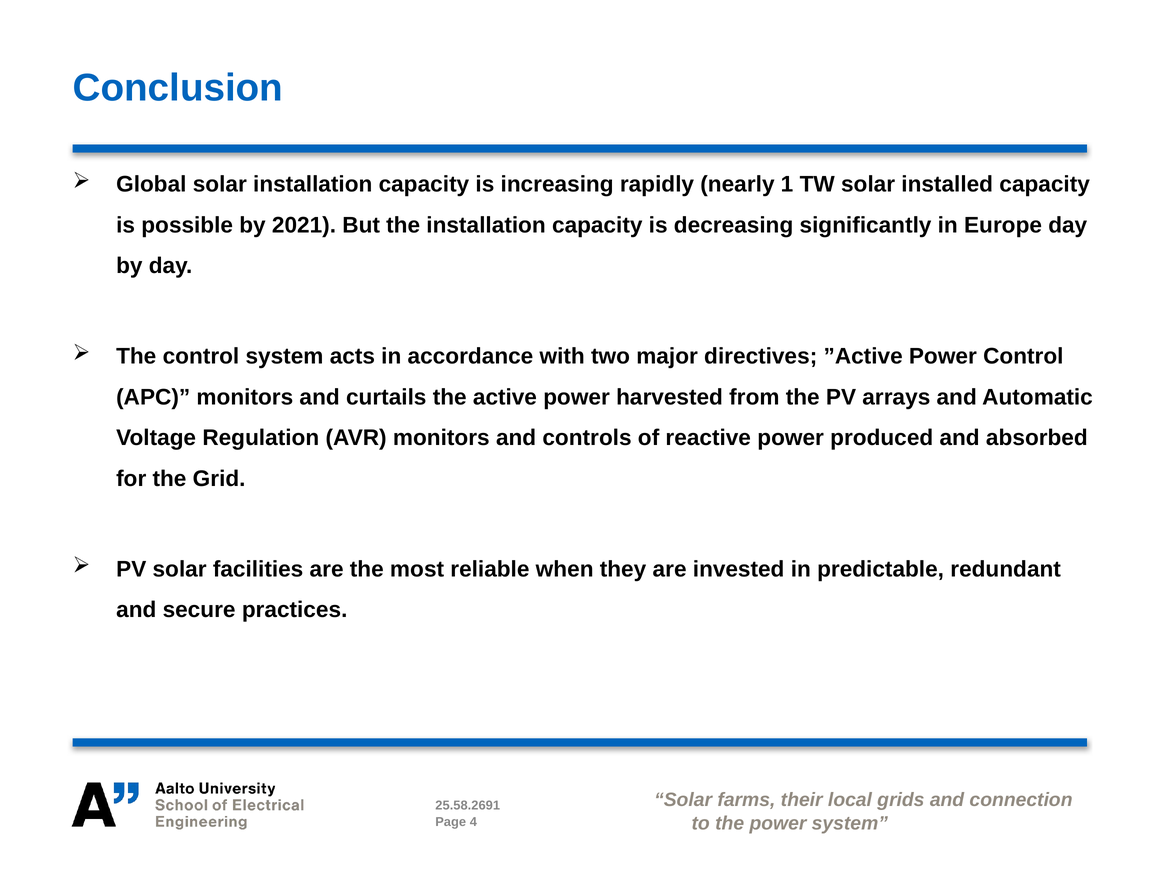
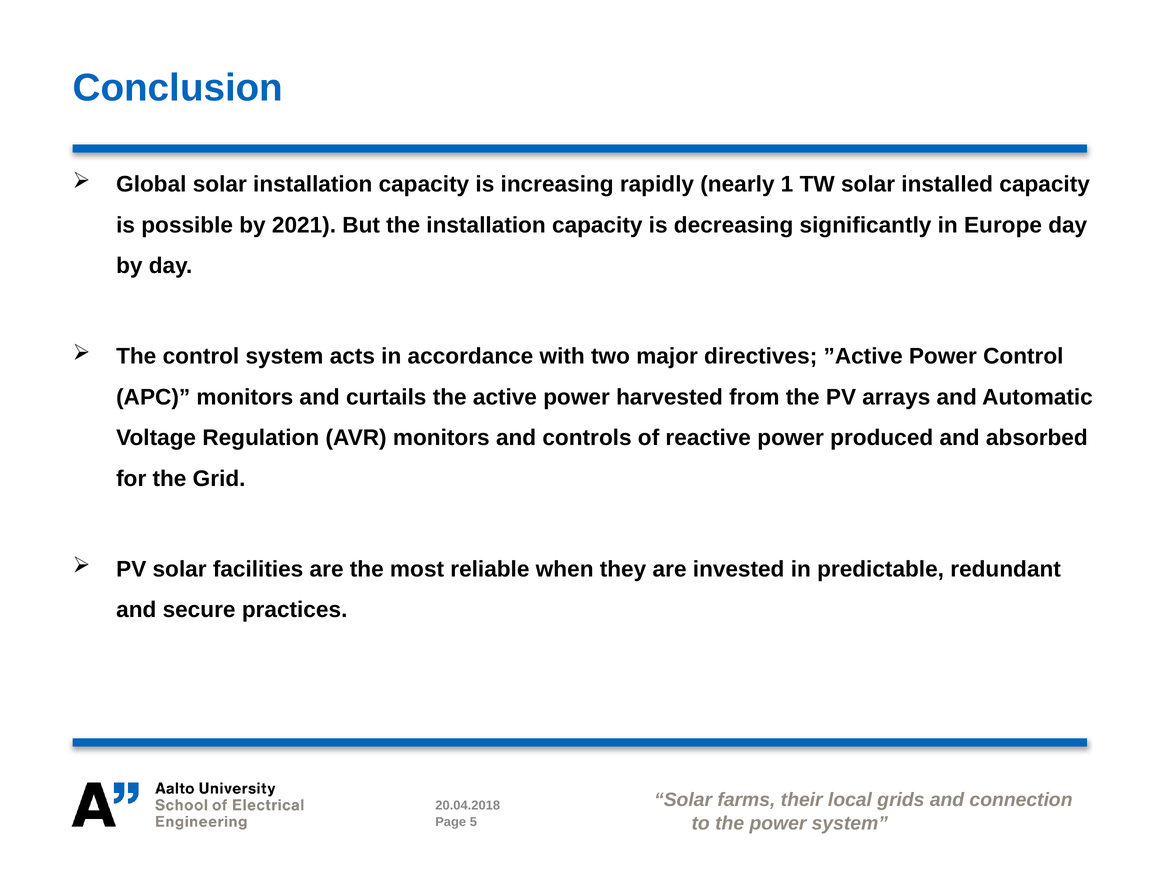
25.58.2691: 25.58.2691 -> 20.04.2018
4: 4 -> 5
